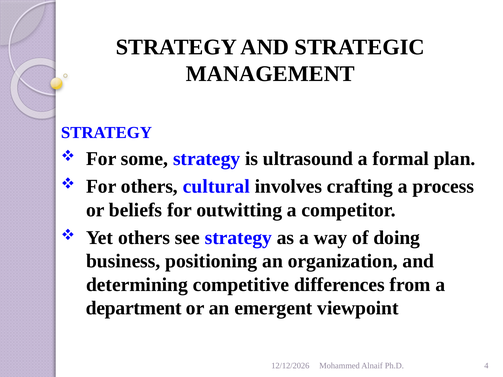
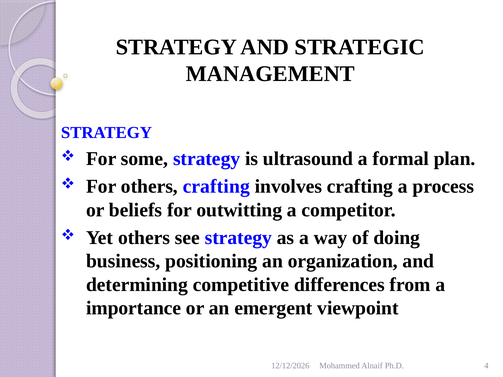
others cultural: cultural -> crafting
department: department -> importance
